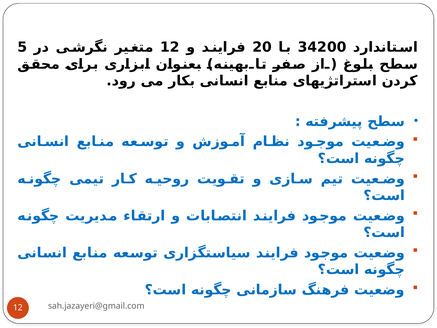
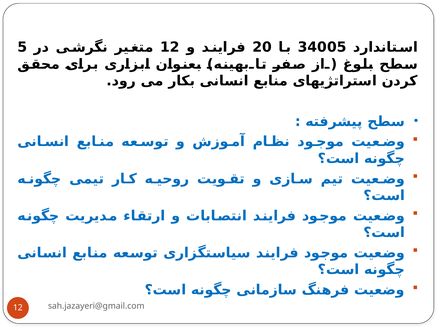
34200: 34200 -> 34005
